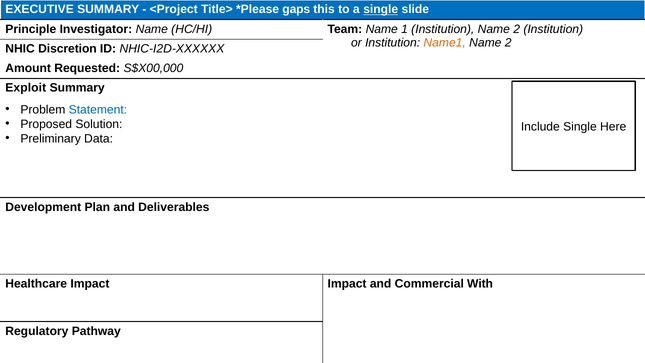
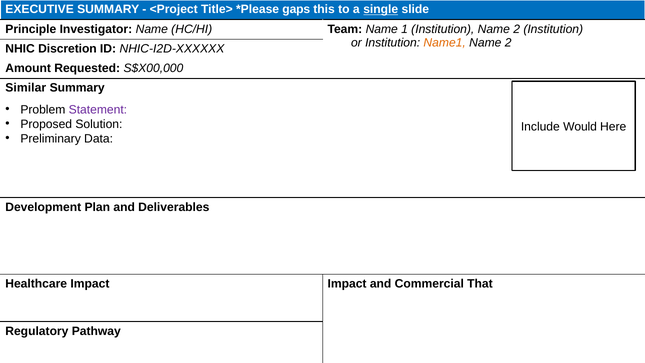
Exploit: Exploit -> Similar
Statement colour: blue -> purple
Include Single: Single -> Would
With: With -> That
